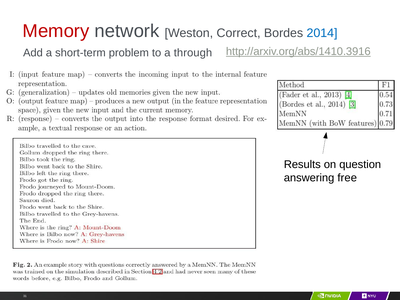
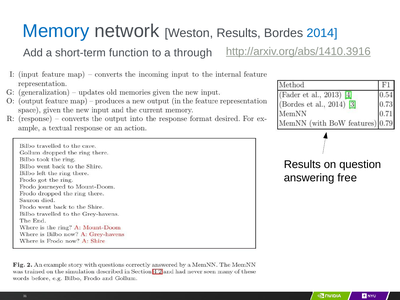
Memory colour: red -> blue
Weston Correct: Correct -> Results
problem: problem -> function
